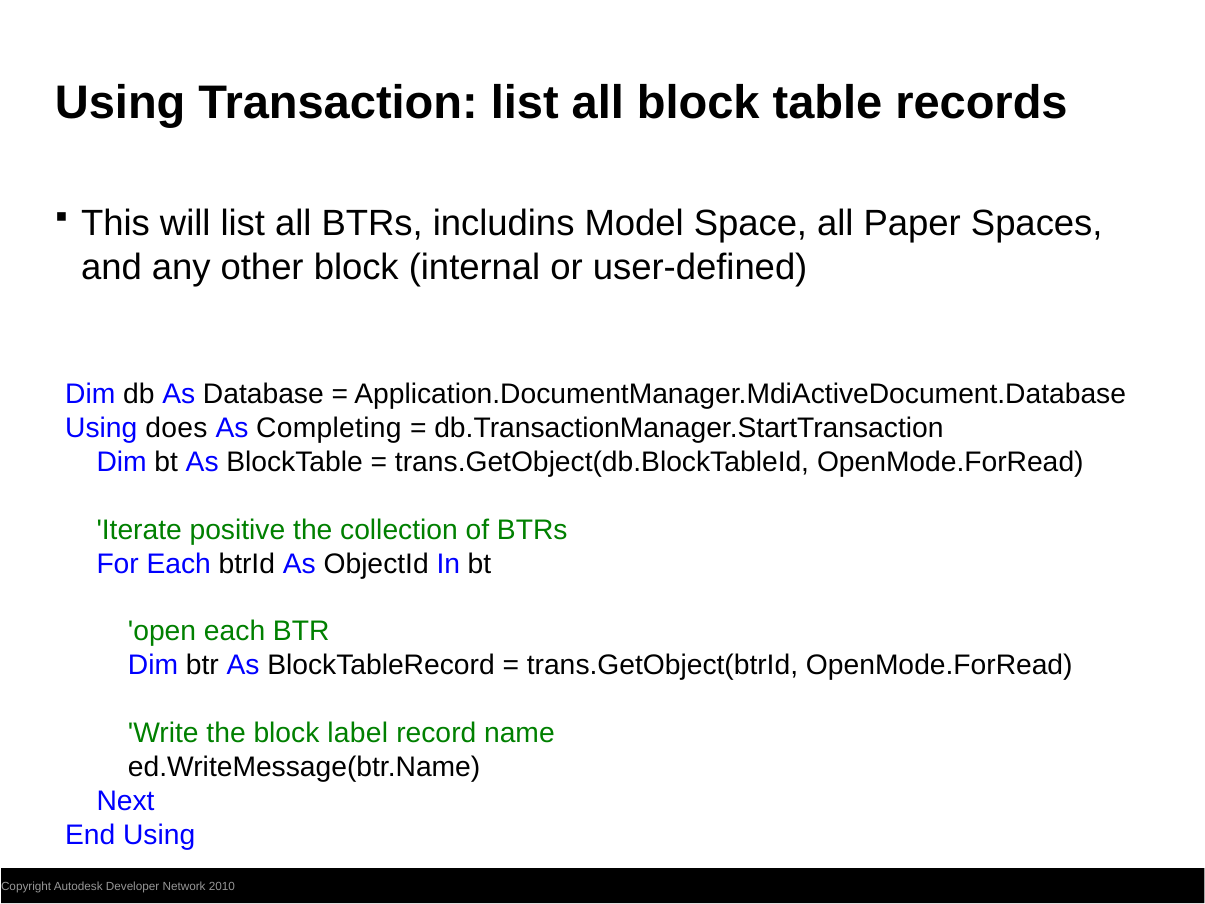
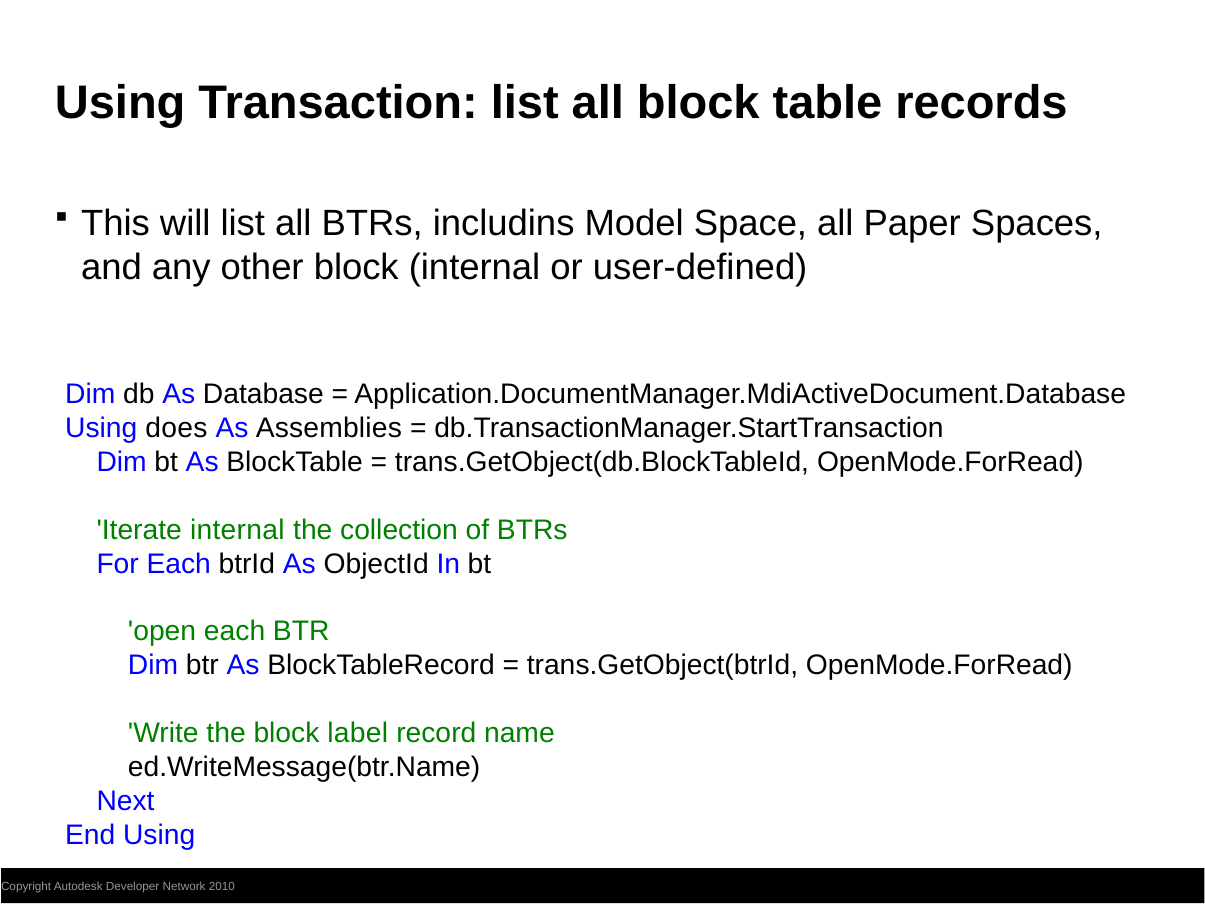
Completing: Completing -> Assemblies
Iterate positive: positive -> internal
